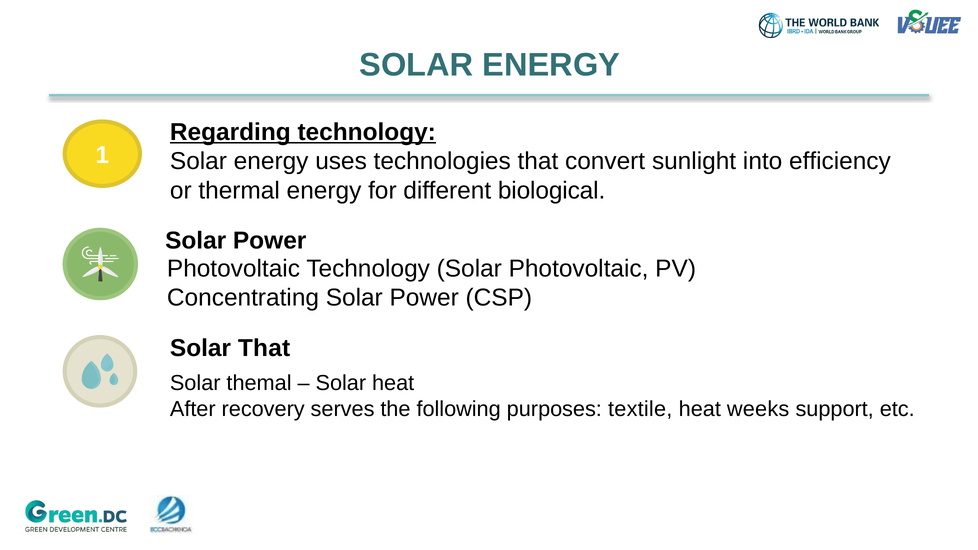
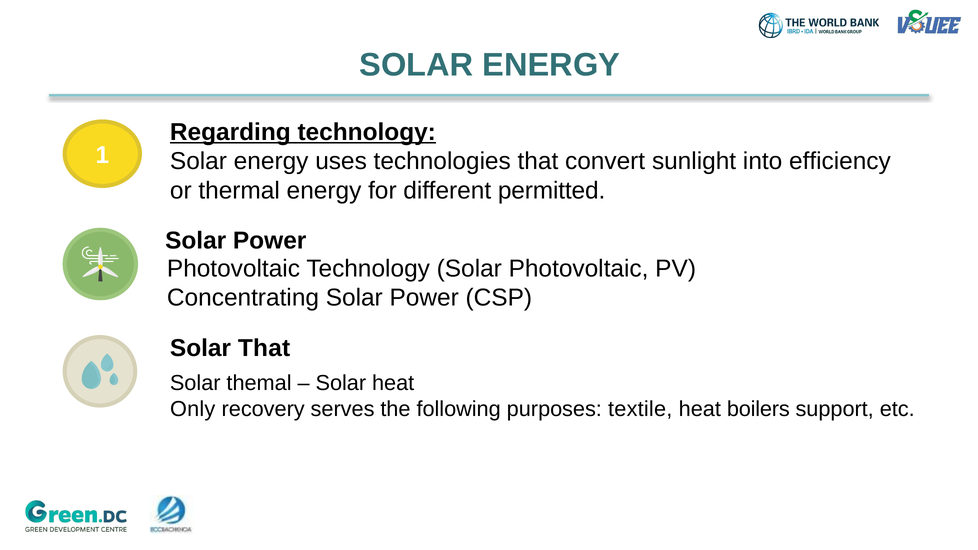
biological: biological -> permitted
After: After -> Only
weeks: weeks -> boilers
